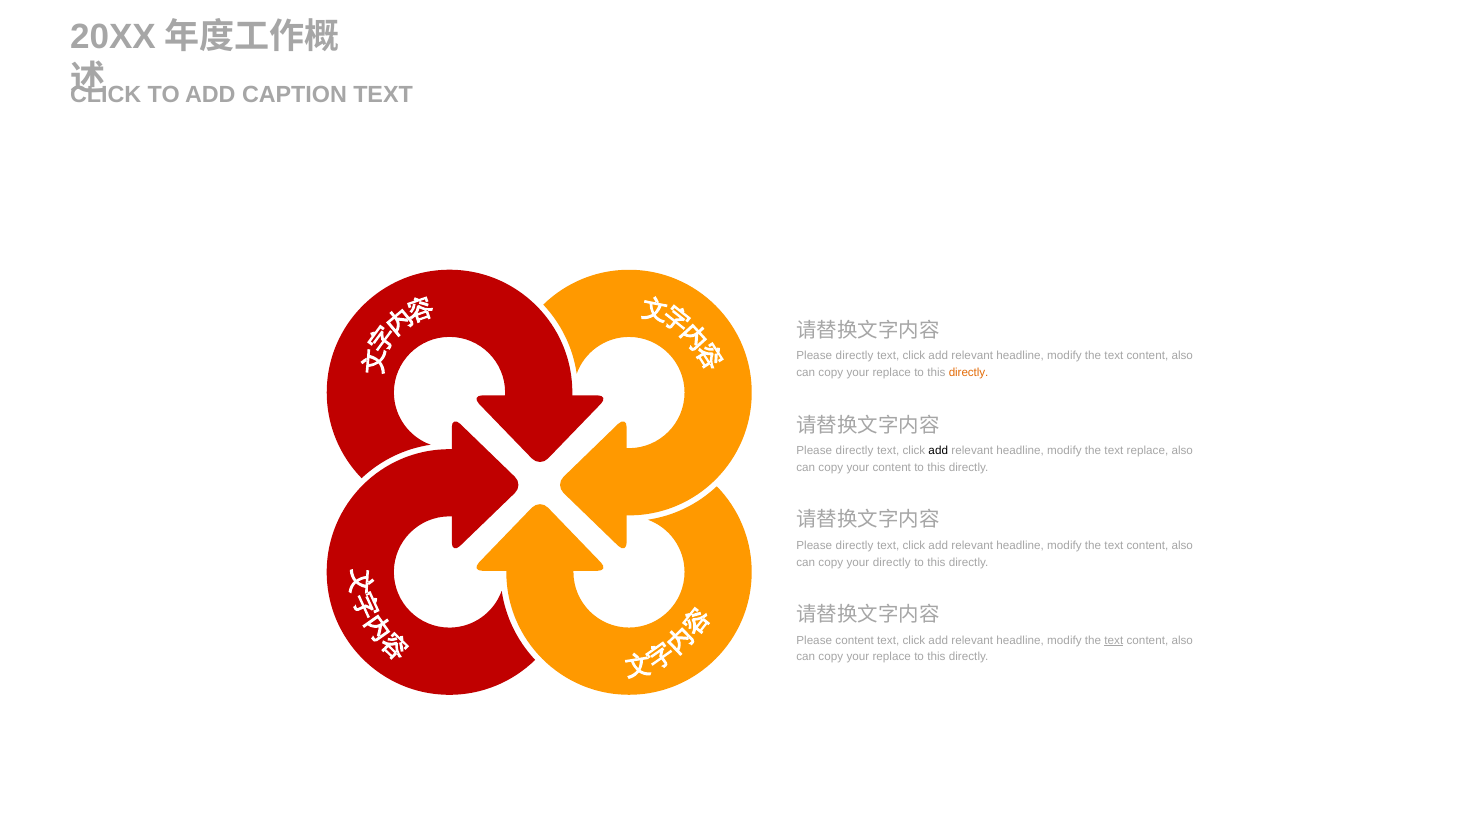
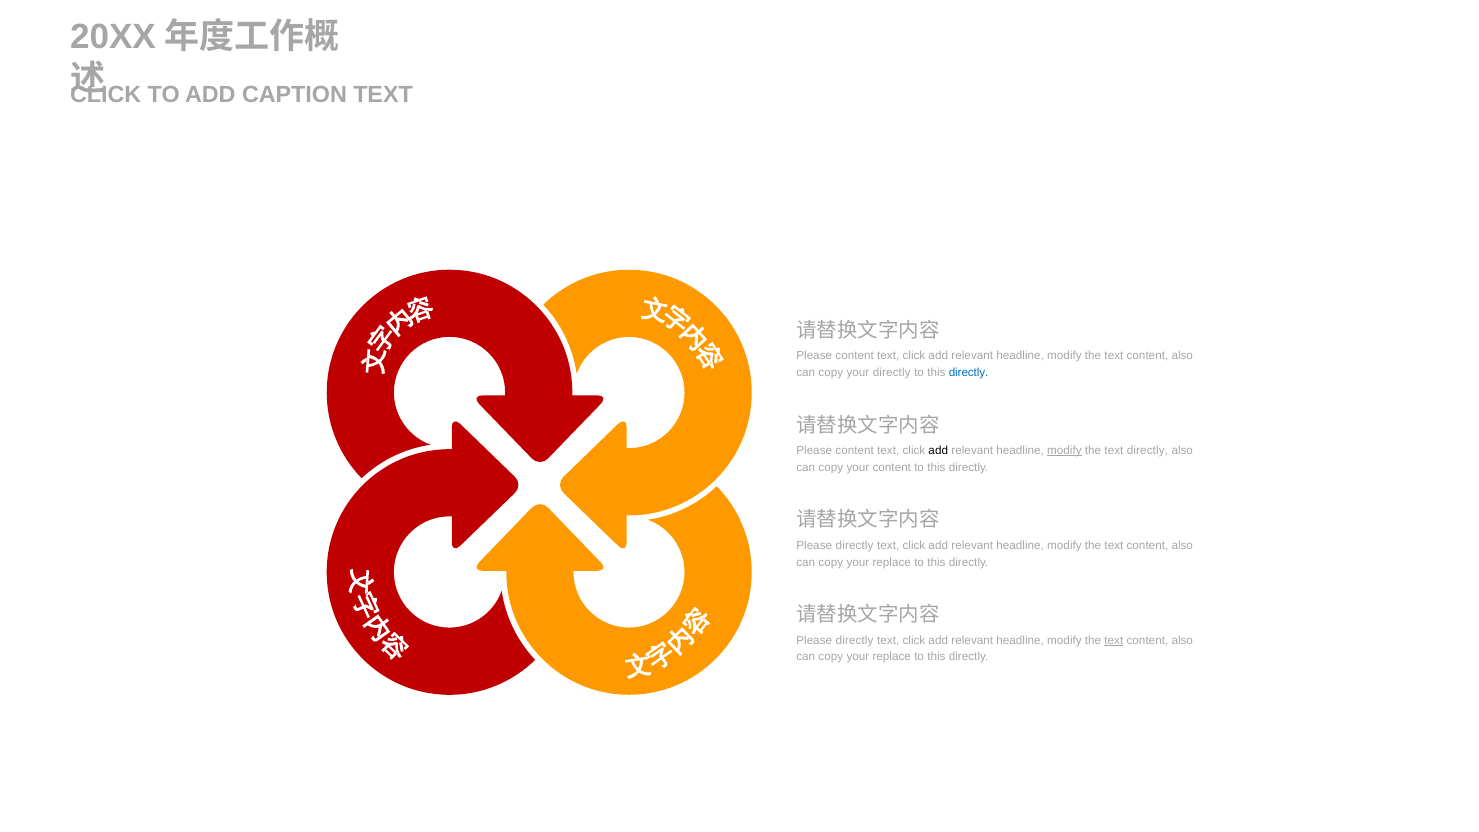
directly at (855, 356): directly -> content
replace at (892, 373): replace -> directly
directly at (969, 373) colour: orange -> blue
directly at (855, 451): directly -> content
modify at (1064, 451) underline: none -> present
text replace: replace -> directly
directly at (892, 562): directly -> replace
content at (855, 640): content -> directly
